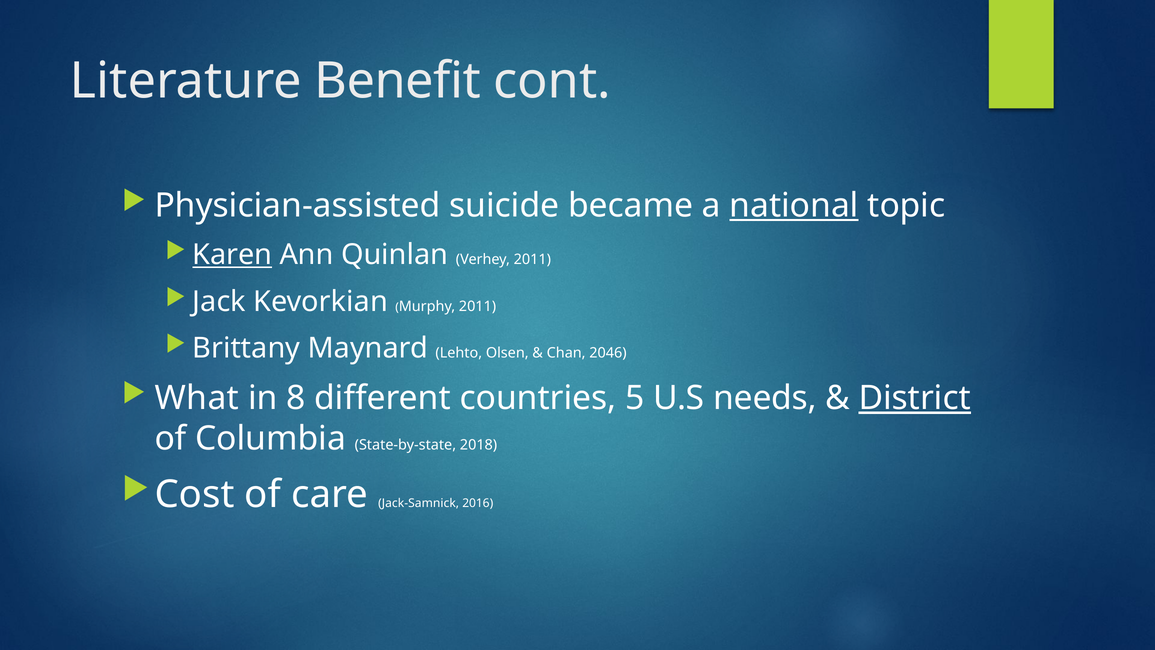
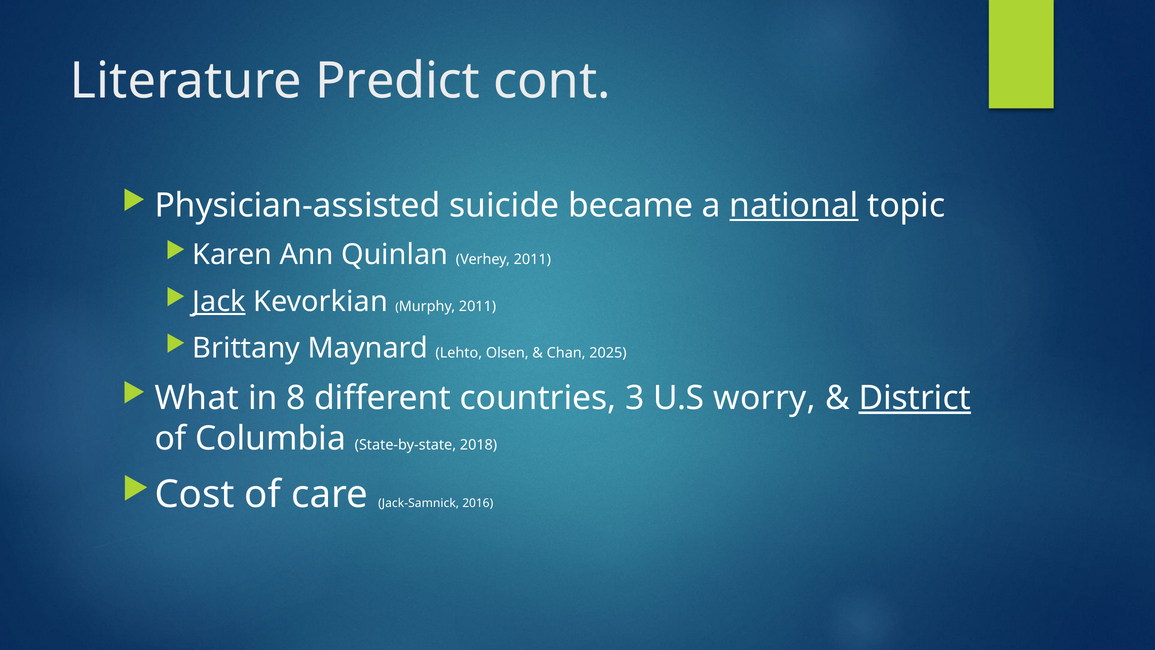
Benefit: Benefit -> Predict
Karen underline: present -> none
Jack underline: none -> present
2046: 2046 -> 2025
5: 5 -> 3
needs: needs -> worry
